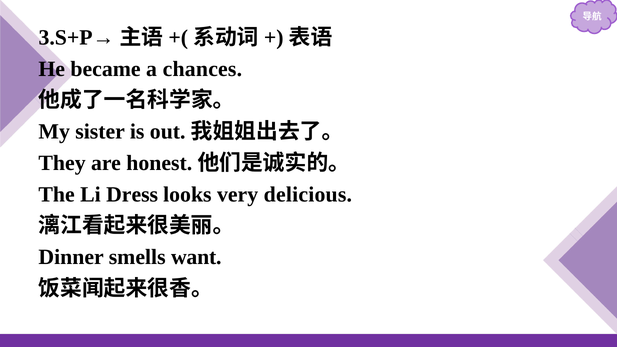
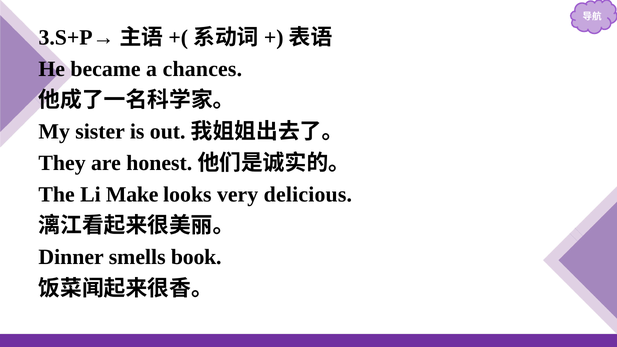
Dress: Dress -> Make
want: want -> book
